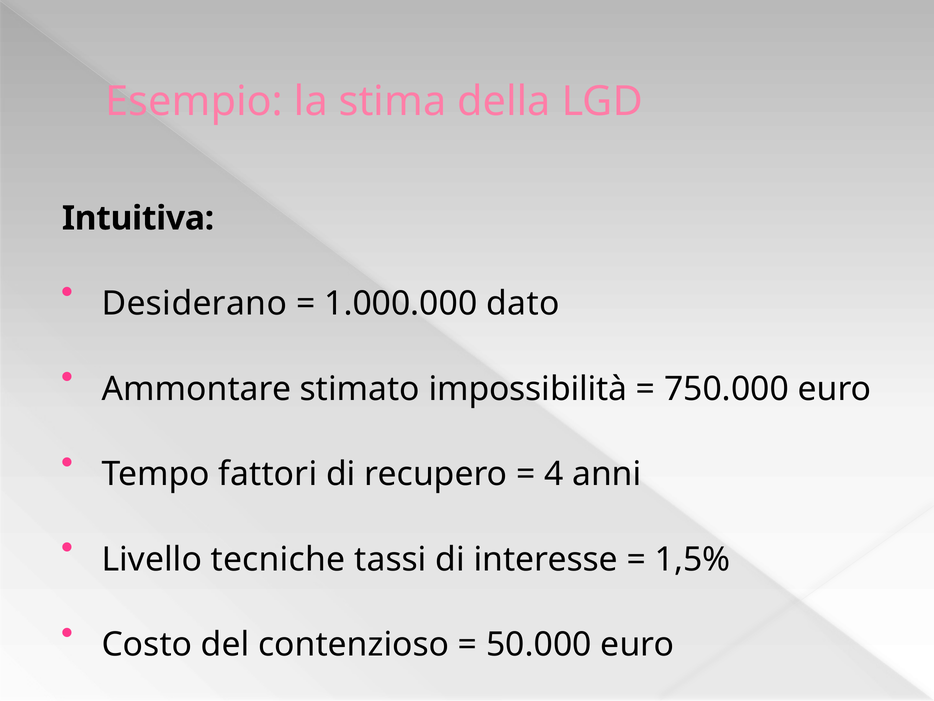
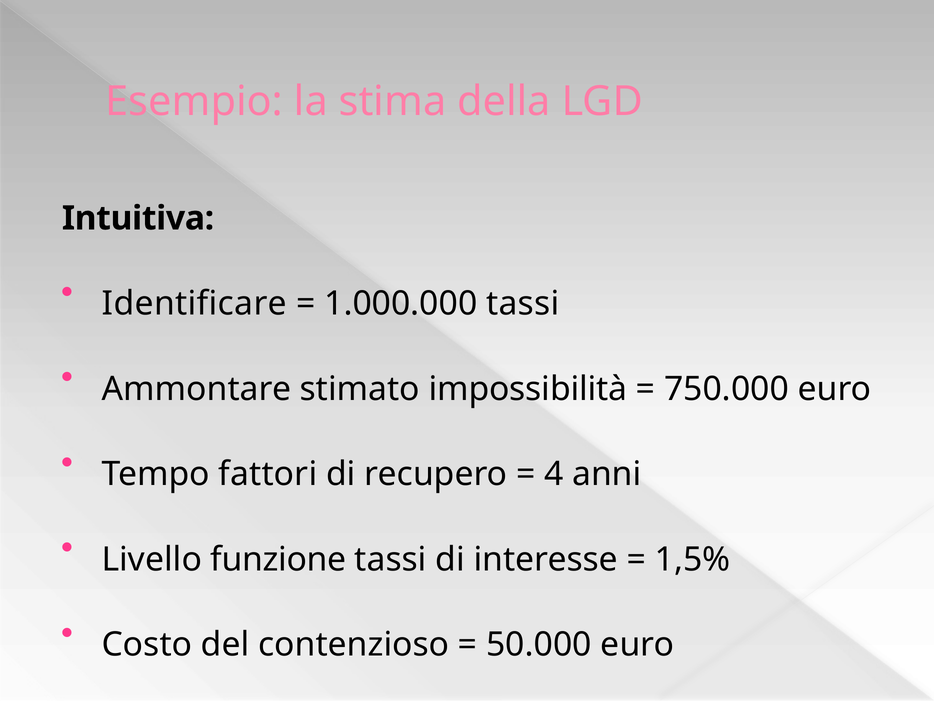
Desiderano: Desiderano -> Identificare
1.000.000 dato: dato -> tassi
tecniche: tecniche -> funzione
